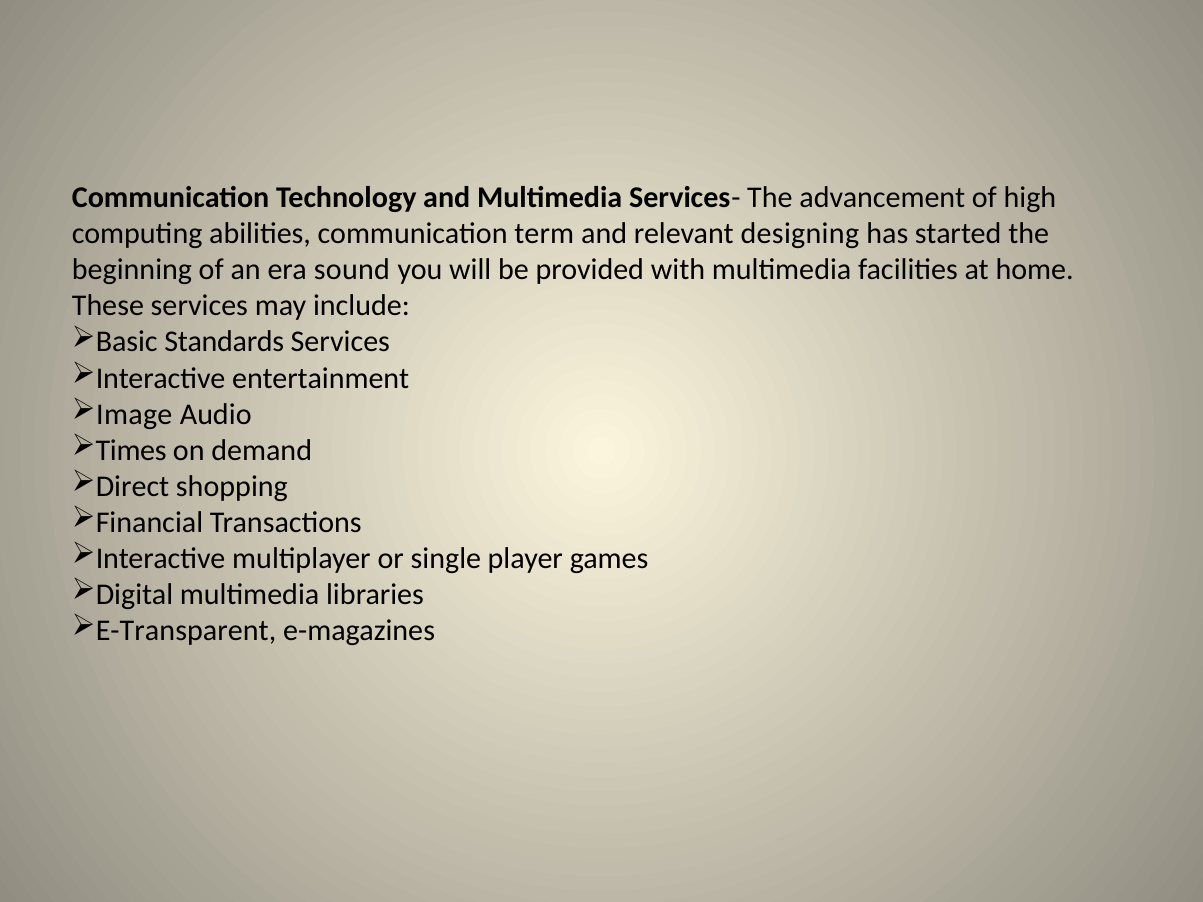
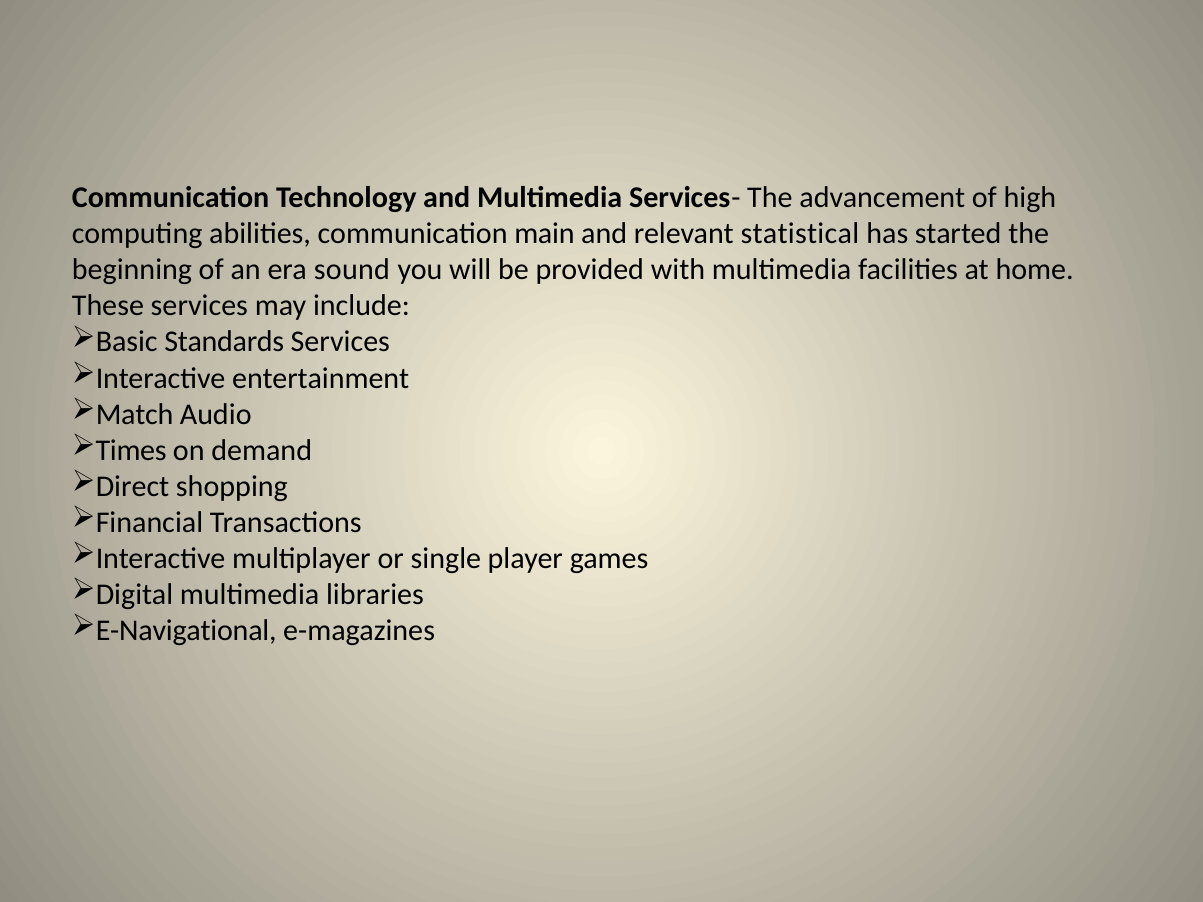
term: term -> main
designing: designing -> statistical
Image: Image -> Match
E-Transparent: E-Transparent -> E-Navigational
